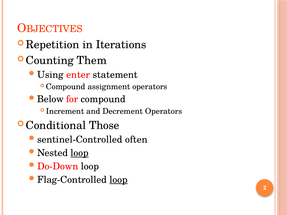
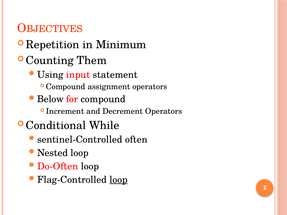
Iterations: Iterations -> Minimum
enter: enter -> input
Those: Those -> While
loop at (80, 153) underline: present -> none
Do-Down: Do-Down -> Do-Often
